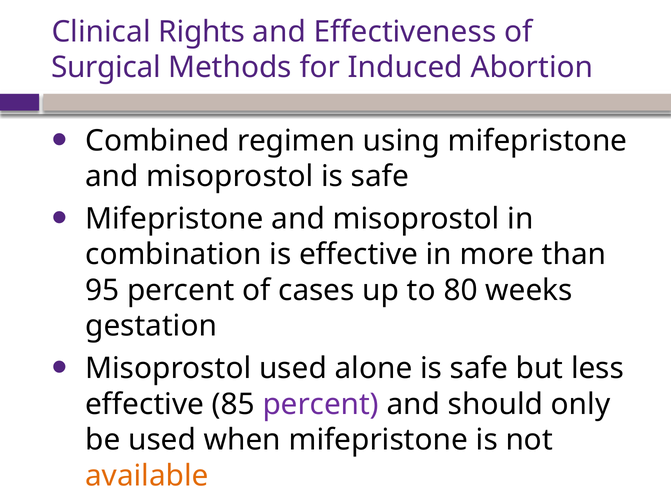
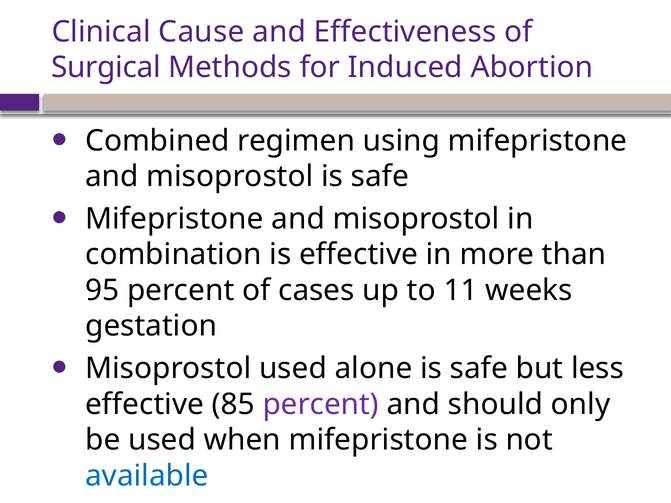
Rights: Rights -> Cause
80: 80 -> 11
available colour: orange -> blue
